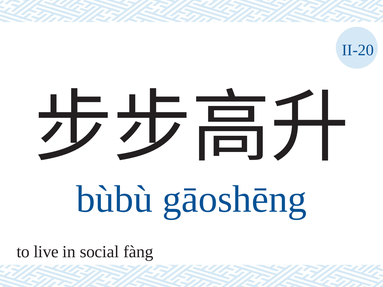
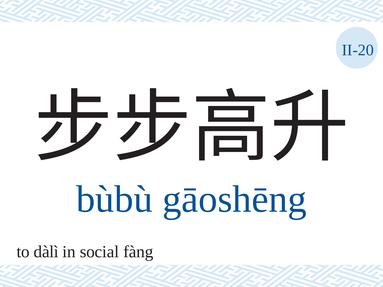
live: live -> dàlì
